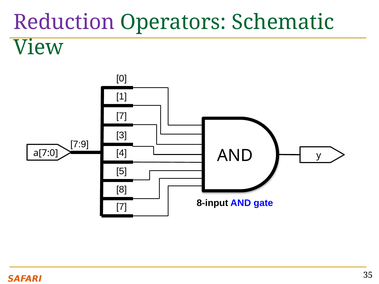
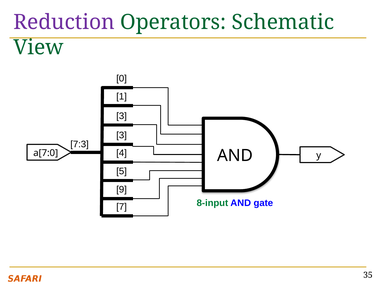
7 at (122, 116): 7 -> 3
7:9: 7:9 -> 7:3
8: 8 -> 9
8-input colour: black -> green
